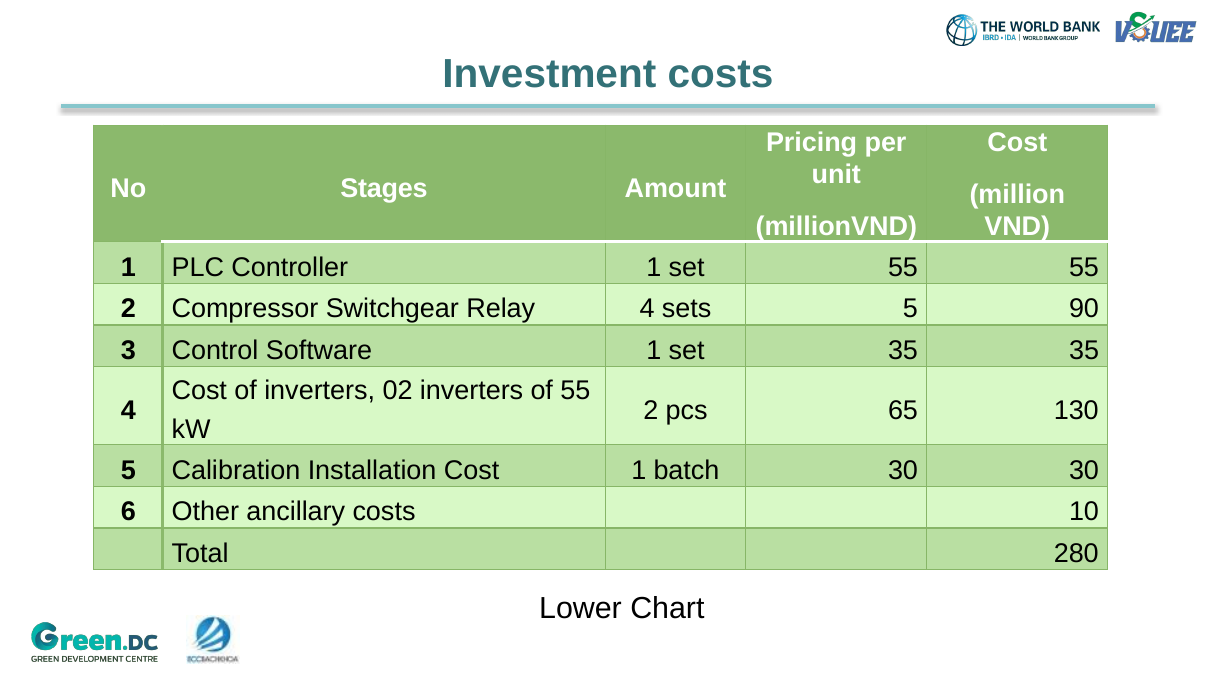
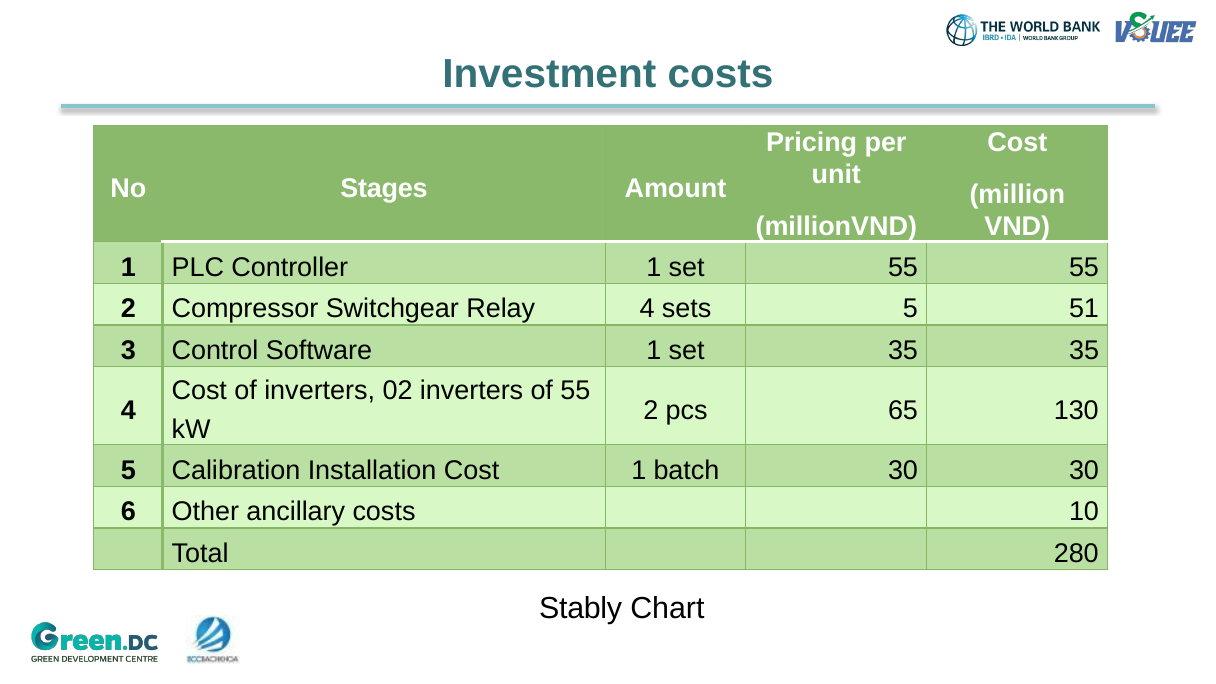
90: 90 -> 51
Lower: Lower -> Stably
